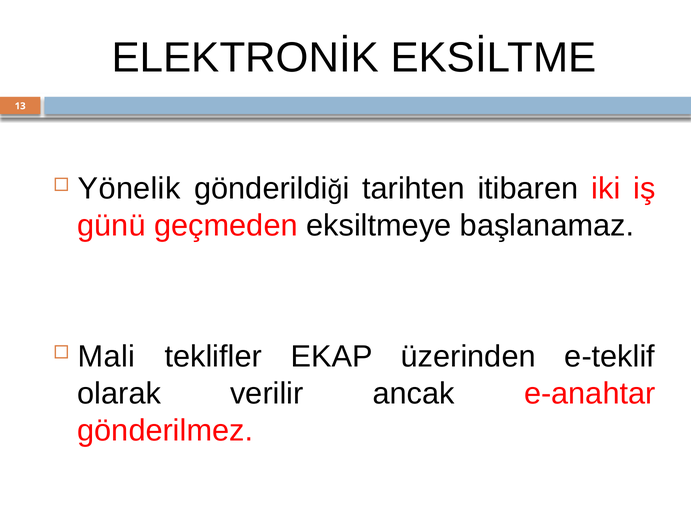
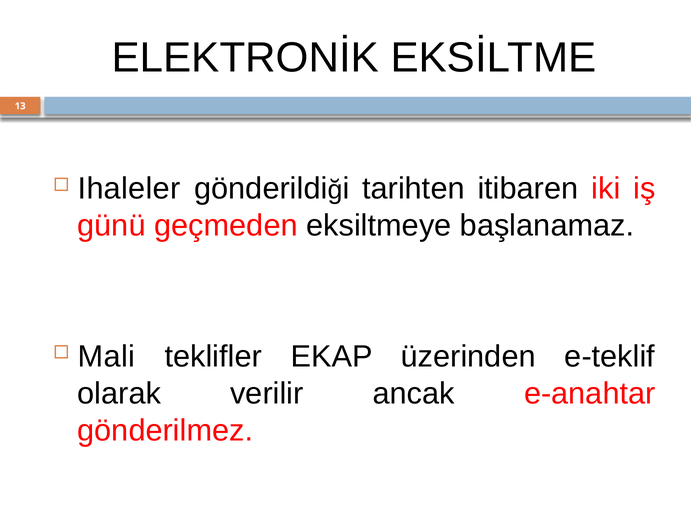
Yönelik: Yönelik -> Ihaleler
